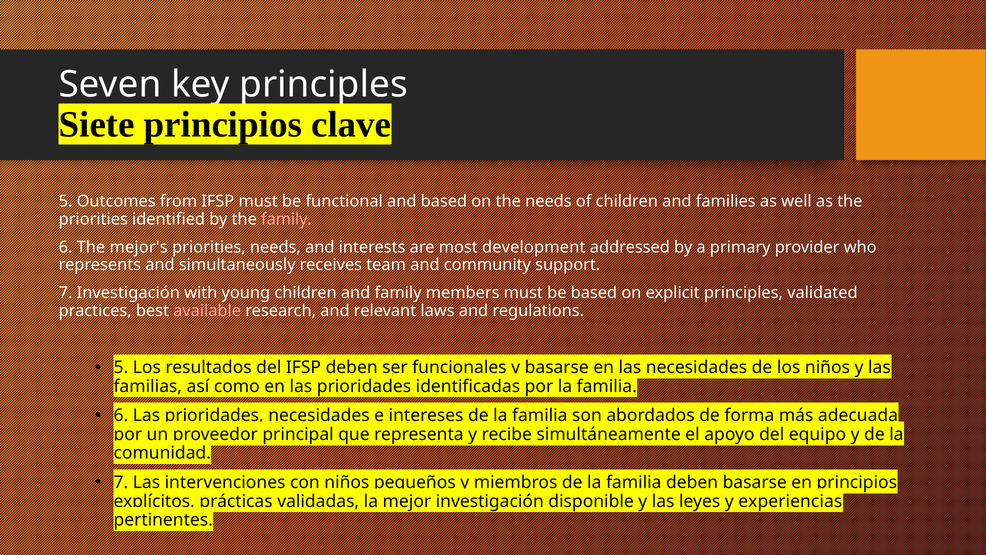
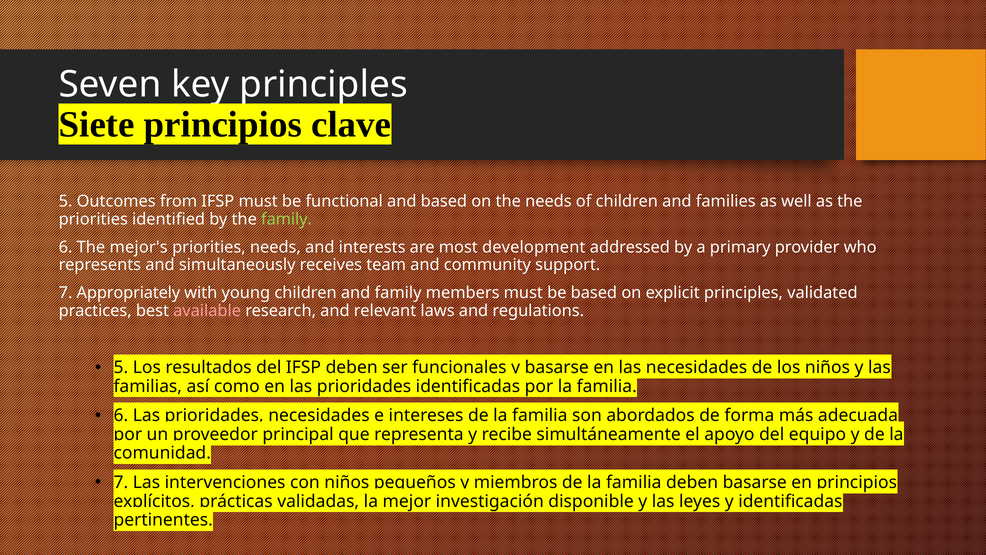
family at (286, 219) colour: pink -> light green
7 Investigación: Investigación -> Appropriately
y experiencias: experiencias -> identificadas
